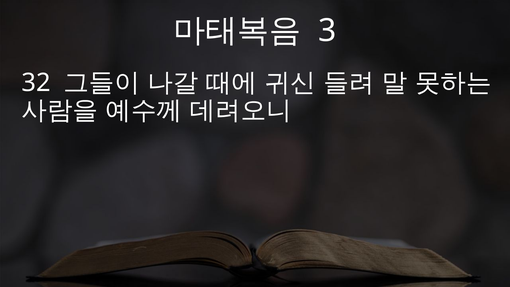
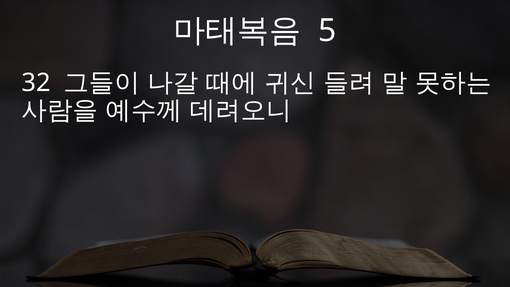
3: 3 -> 5
